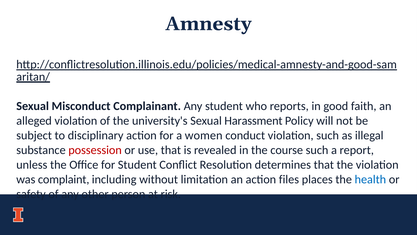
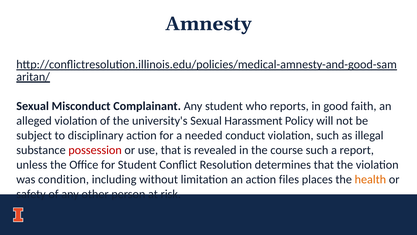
women: women -> needed
complaint: complaint -> condition
health colour: blue -> orange
